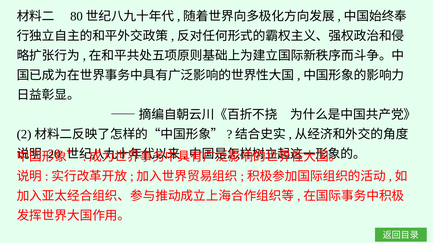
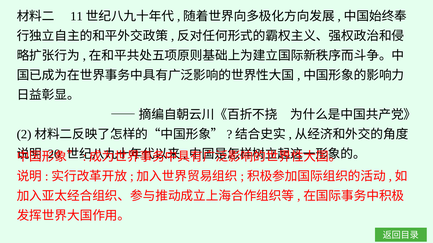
80: 80 -> 11
